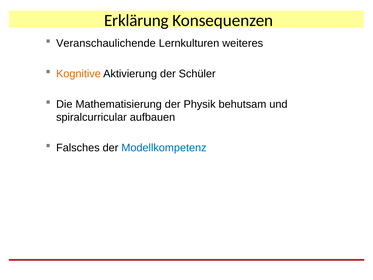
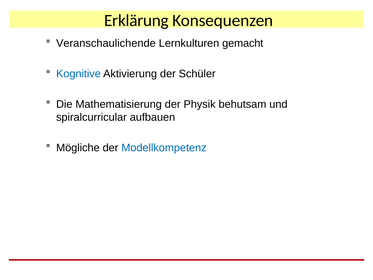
weiteres: weiteres -> gemacht
Kognitive colour: orange -> blue
Falsches: Falsches -> Mögliche
